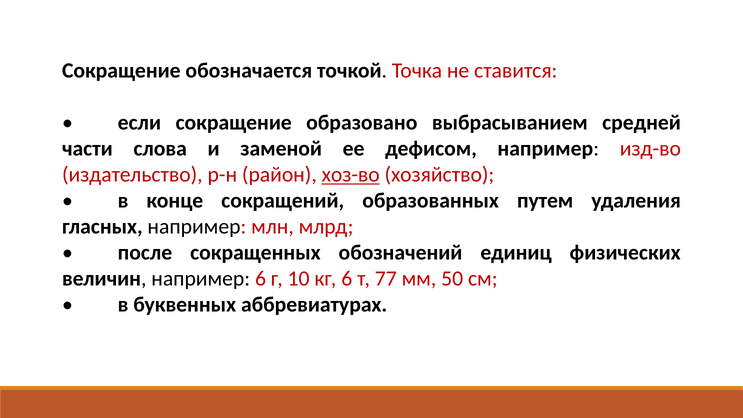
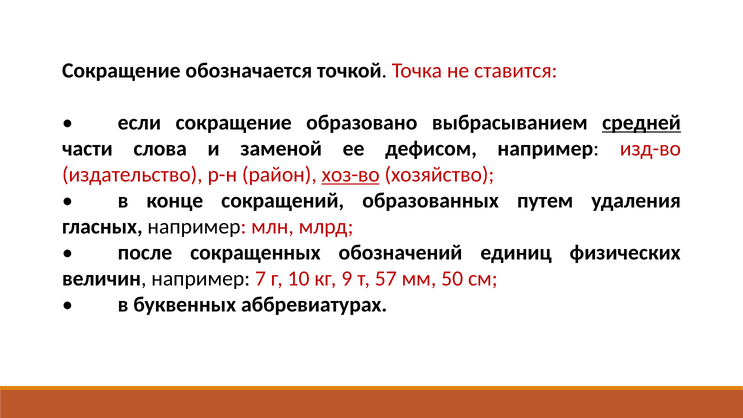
средней underline: none -> present
например 6: 6 -> 7
кг 6: 6 -> 9
77: 77 -> 57
